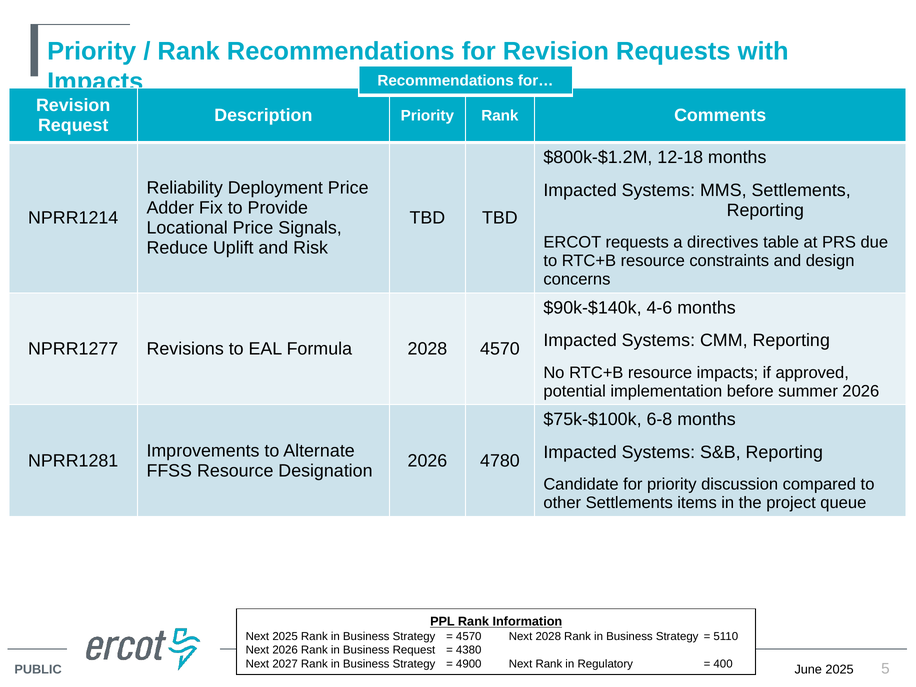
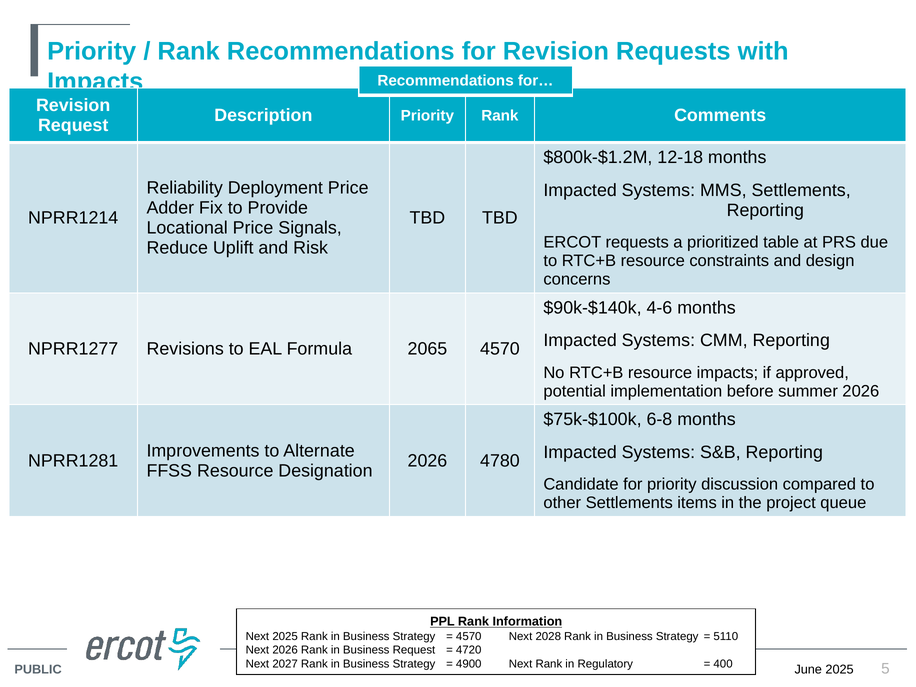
directives: directives -> prioritized
Formula 2028: 2028 -> 2065
4380: 4380 -> 4720
